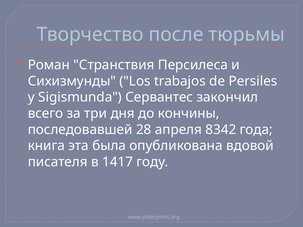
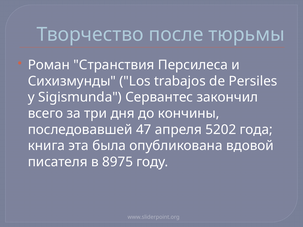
28: 28 -> 47
8342: 8342 -> 5202
1417: 1417 -> 8975
